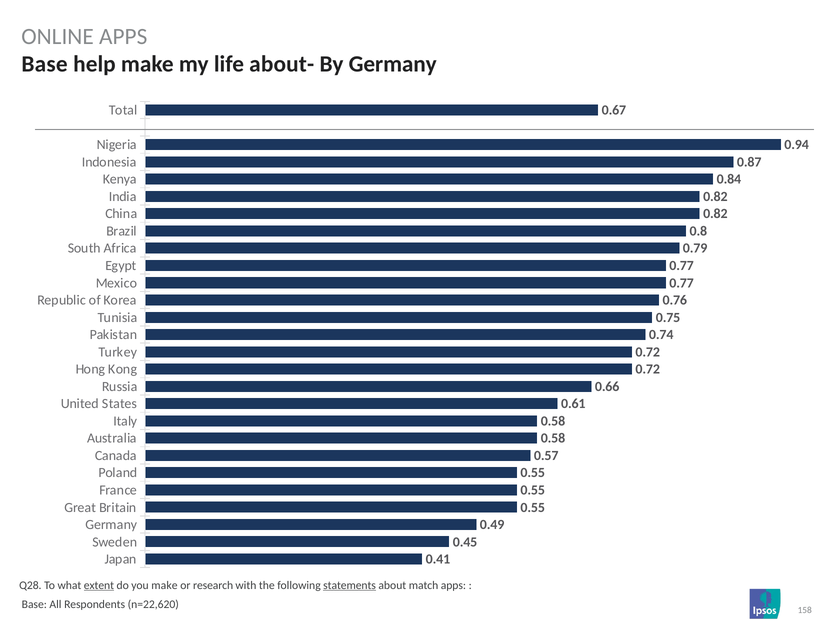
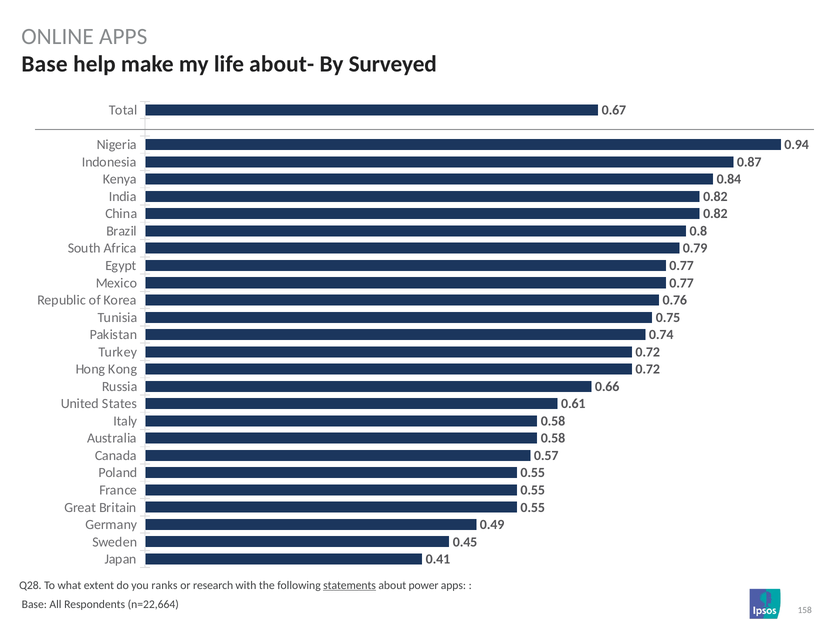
By Germany: Germany -> Surveyed
extent underline: present -> none
you make: make -> ranks
match: match -> power
n=22,620: n=22,620 -> n=22,664
